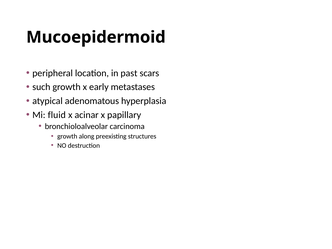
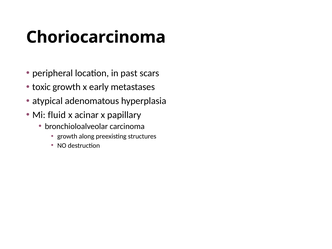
Mucoepidermoid: Mucoepidermoid -> Choriocarcinoma
such: such -> toxic
